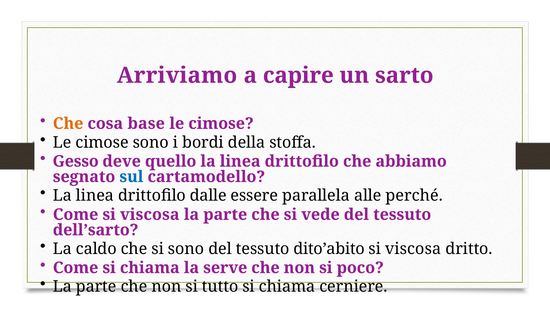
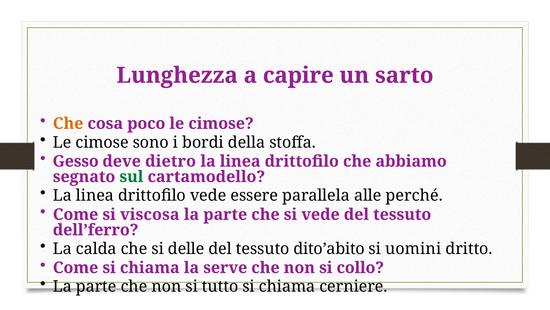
Arriviamo: Arriviamo -> Lunghezza
base: base -> poco
quello: quello -> dietro
sul colour: blue -> green
drittofilo dalle: dalle -> vede
dell’sarto: dell’sarto -> dell’ferro
caldo: caldo -> calda
si sono: sono -> delle
viscosa at (413, 248): viscosa -> uomini
poco: poco -> collo
